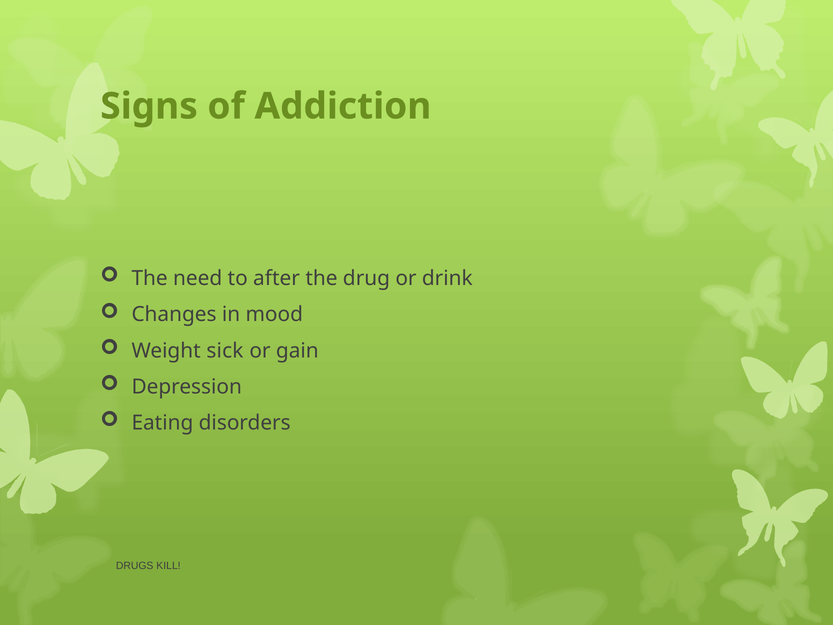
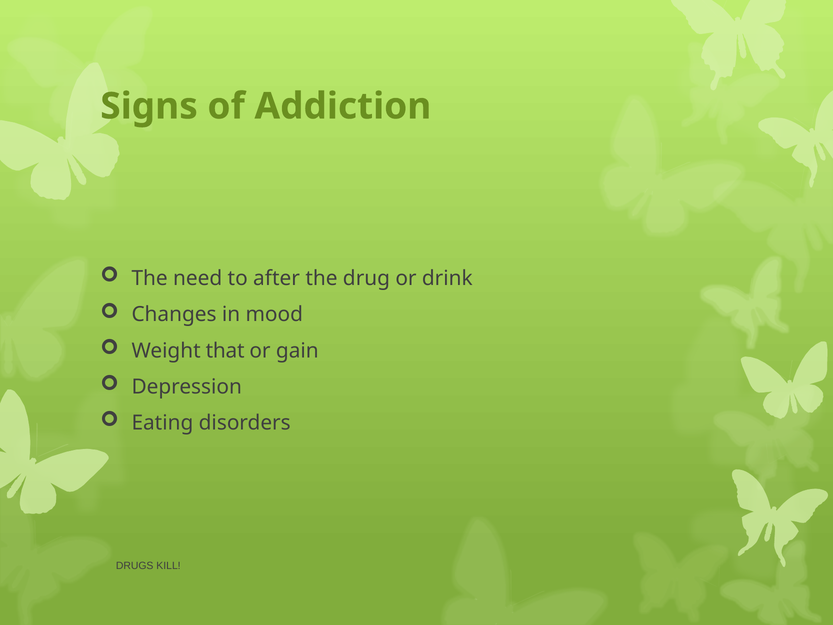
sick: sick -> that
